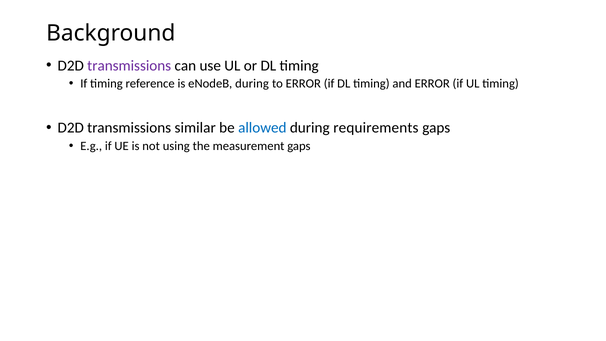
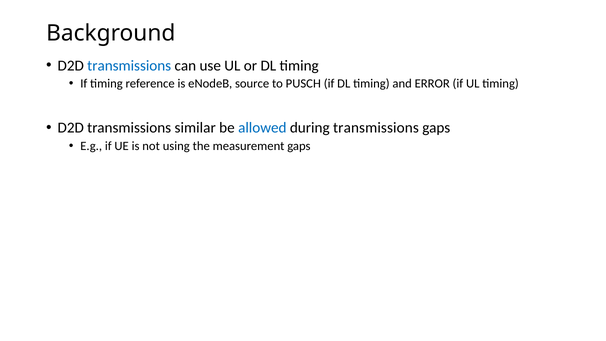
transmissions at (129, 66) colour: purple -> blue
eNodeB during: during -> source
to ERROR: ERROR -> PUSCH
during requirements: requirements -> transmissions
